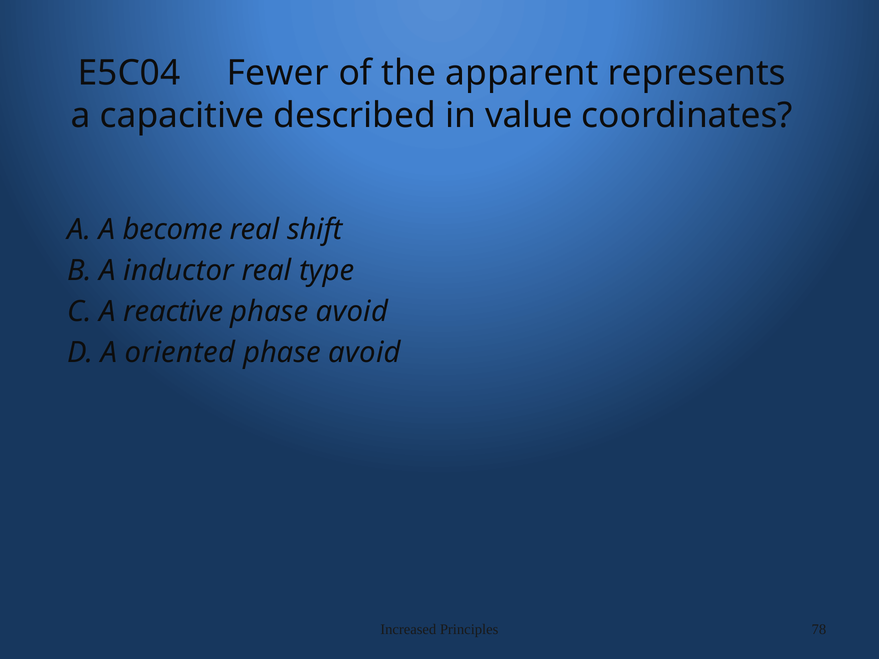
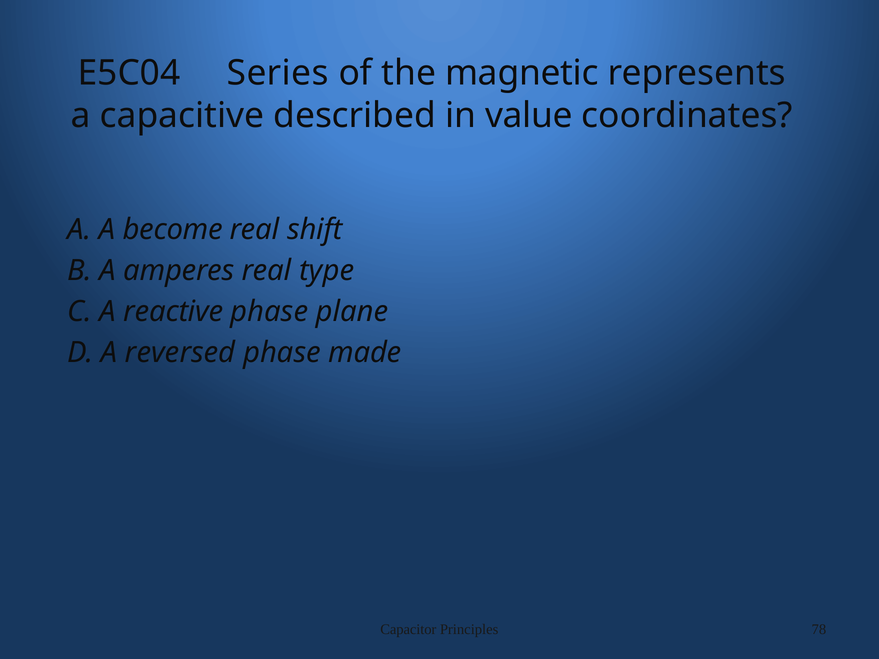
Fewer: Fewer -> Series
apparent: apparent -> magnetic
inductor: inductor -> amperes
avoid at (352, 312): avoid -> plane
oriented: oriented -> reversed
avoid at (365, 353): avoid -> made
Increased: Increased -> Capacitor
